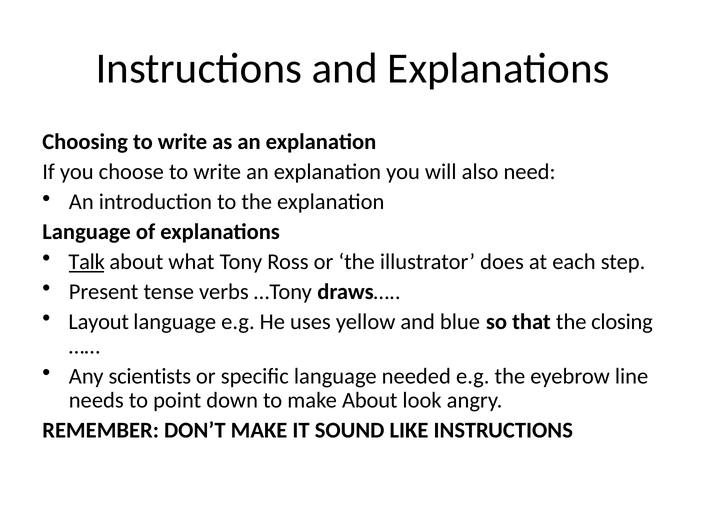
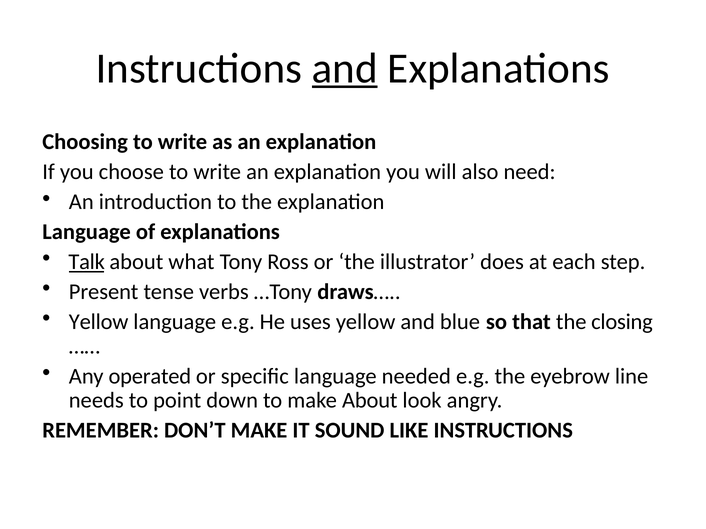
and at (345, 68) underline: none -> present
Layout at (99, 322): Layout -> Yellow
scientists: scientists -> operated
